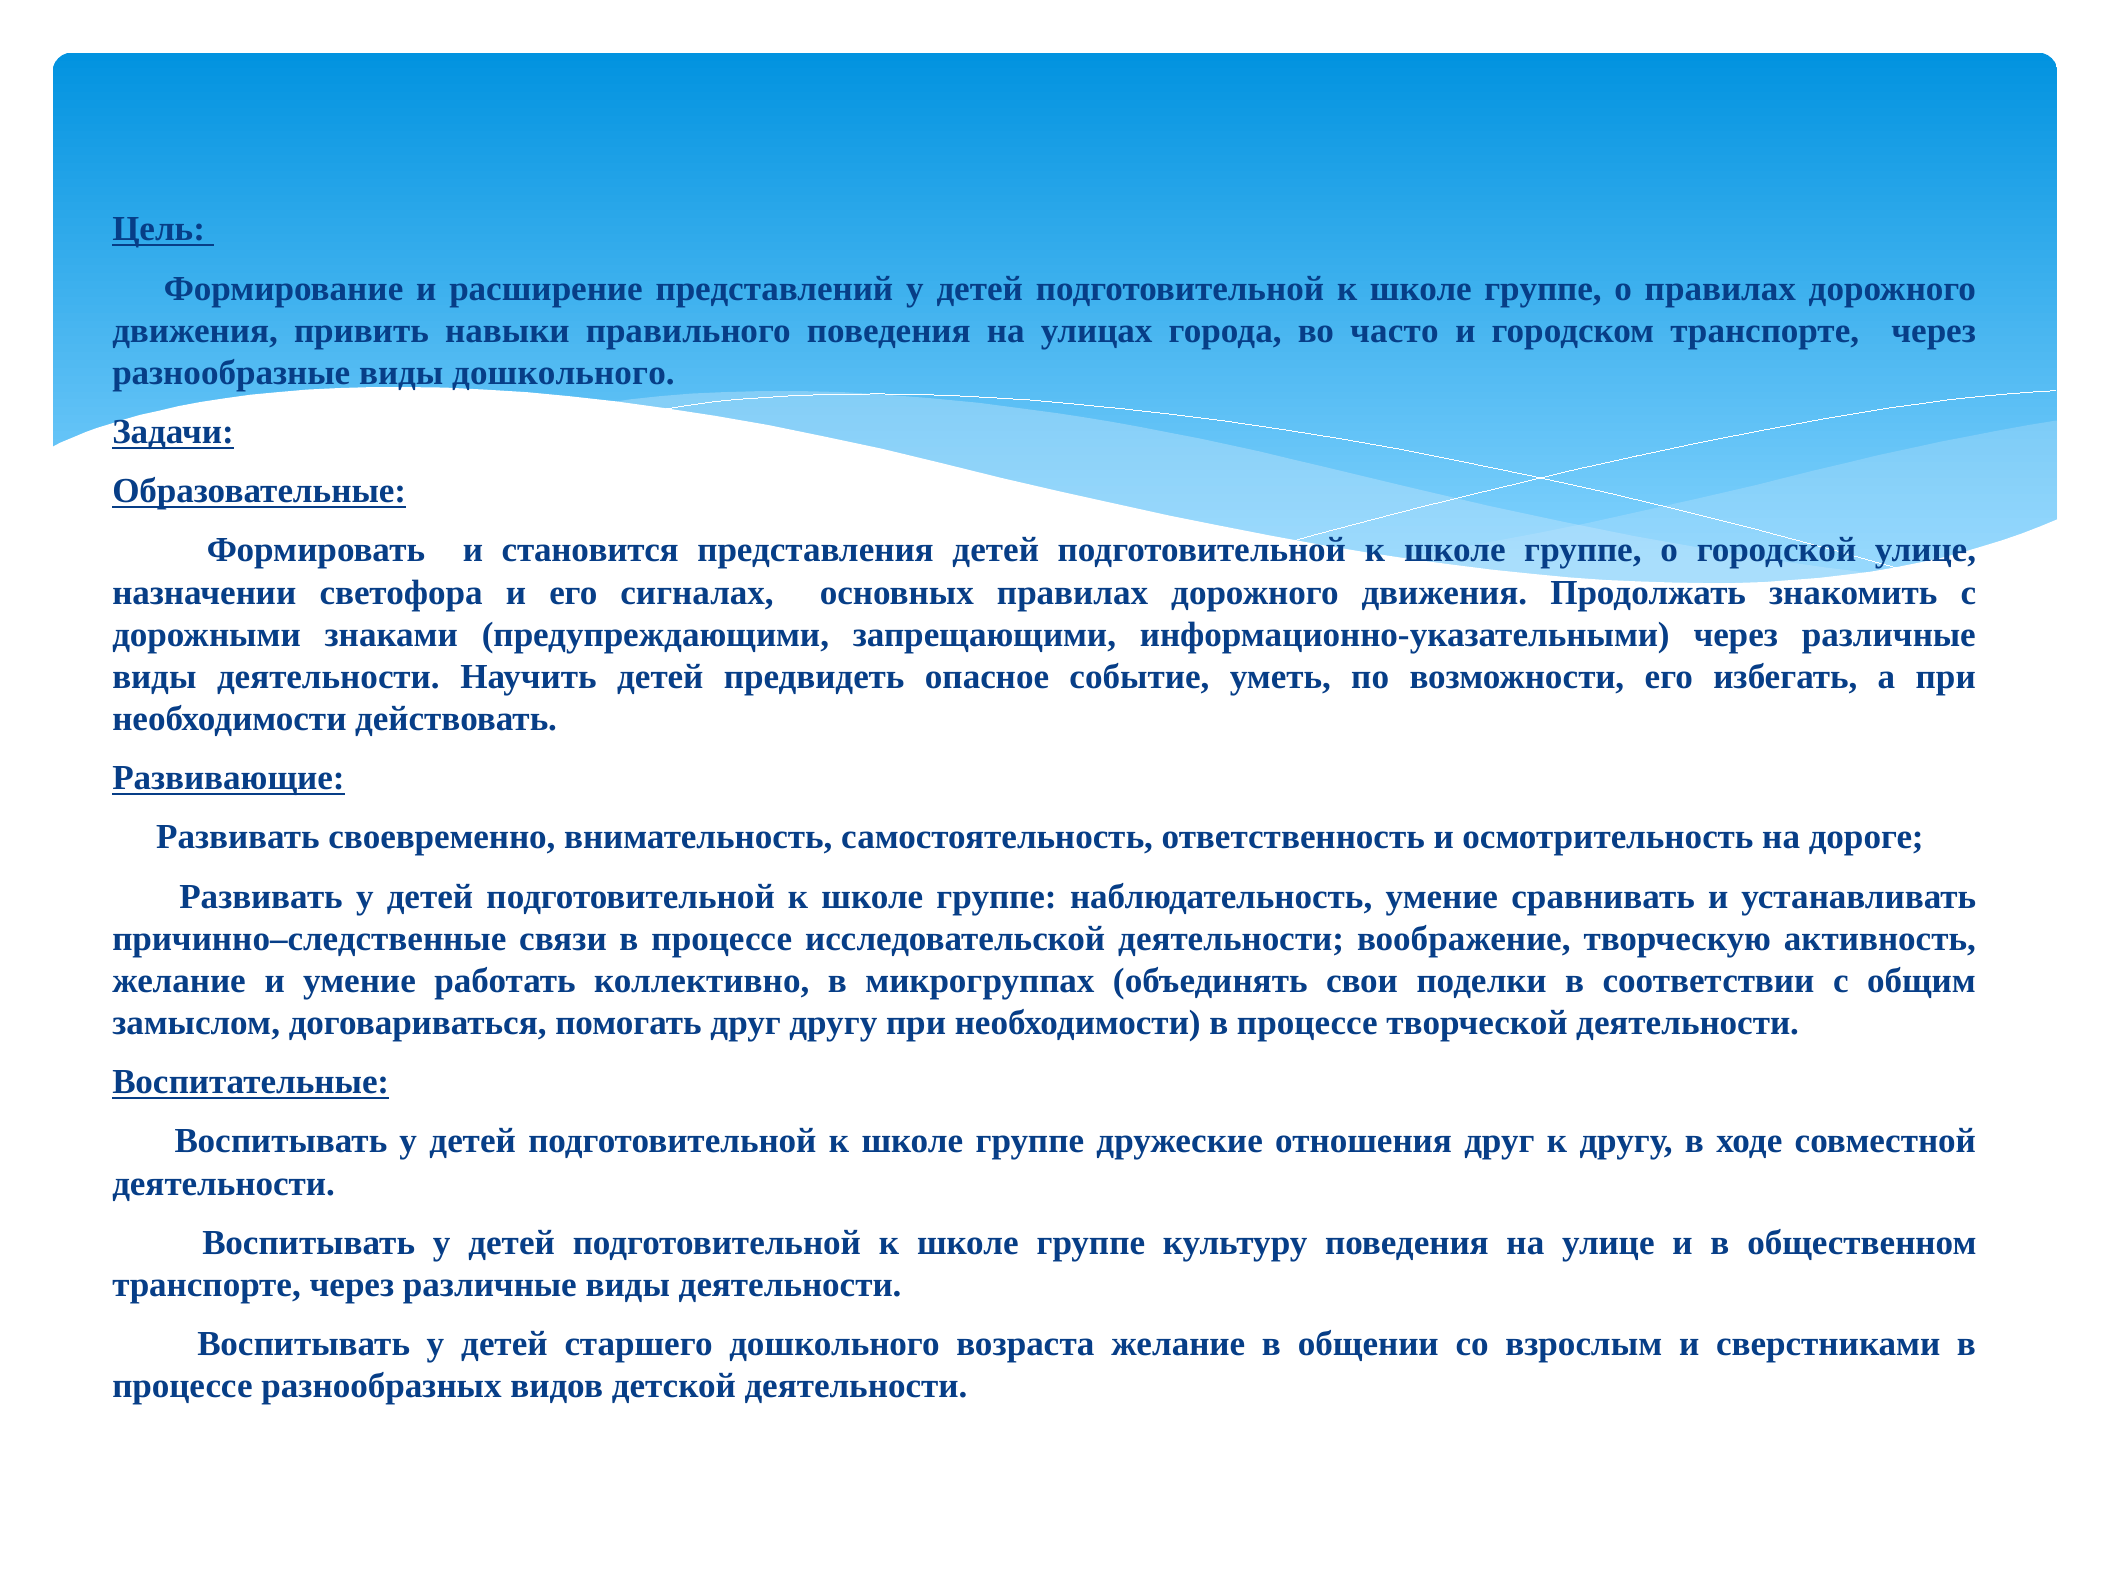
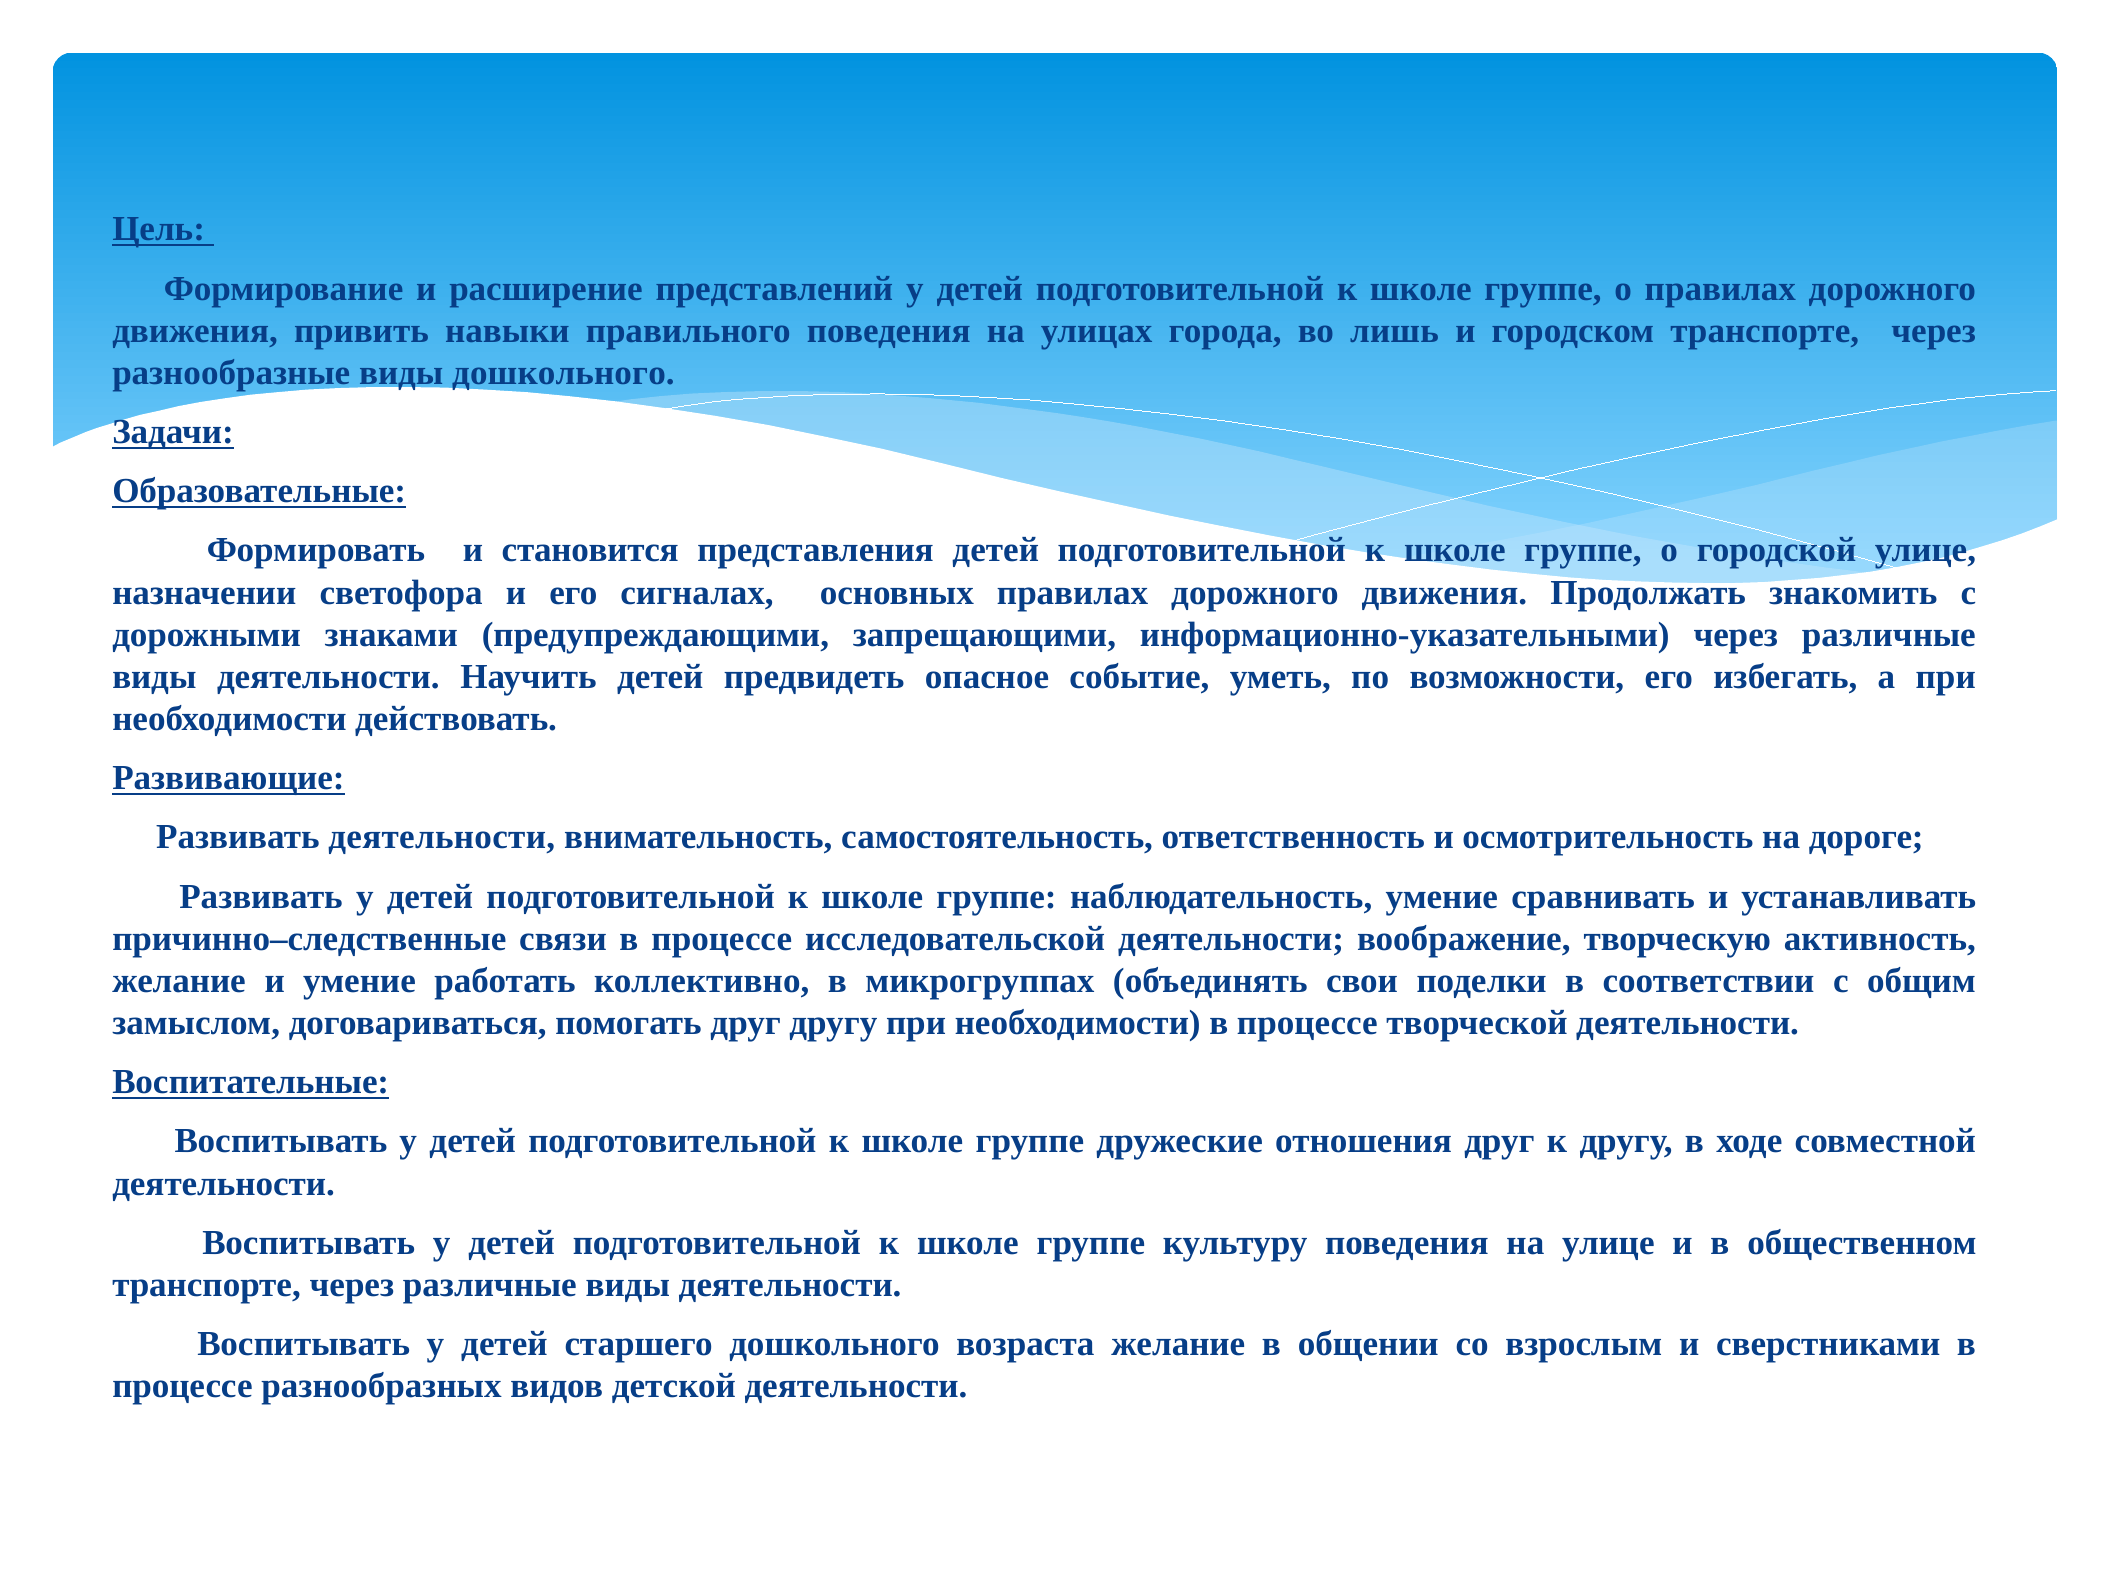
часто: часто -> лишь
Развивать своевременно: своевременно -> деятельности
